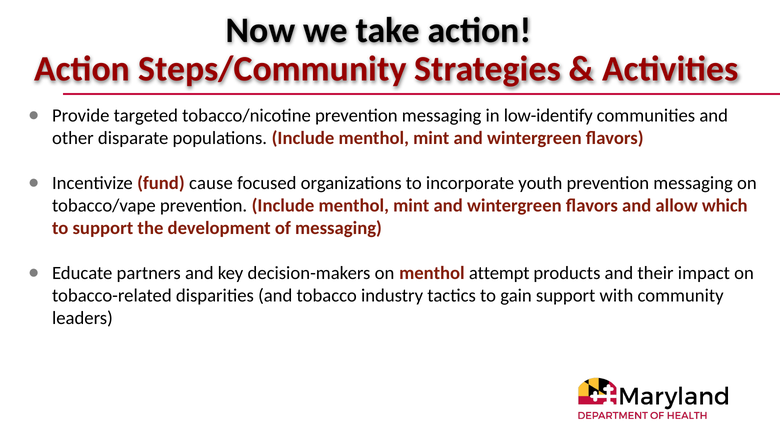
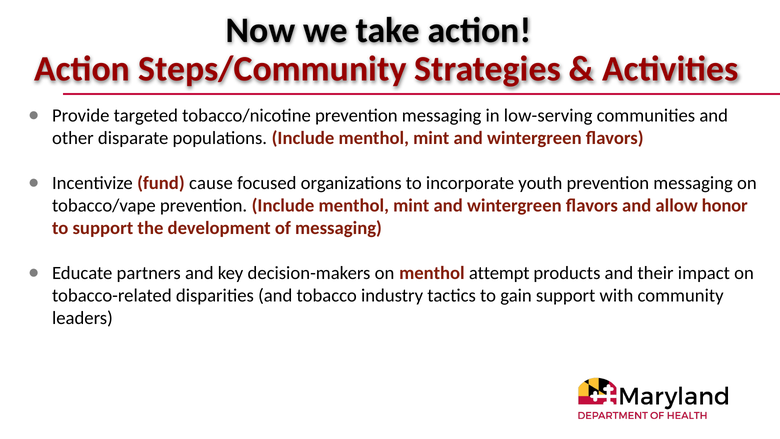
low-identify: low-identify -> low-serving
which: which -> honor
